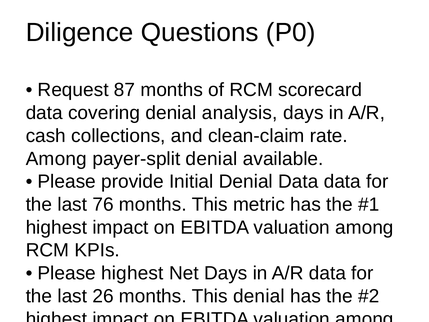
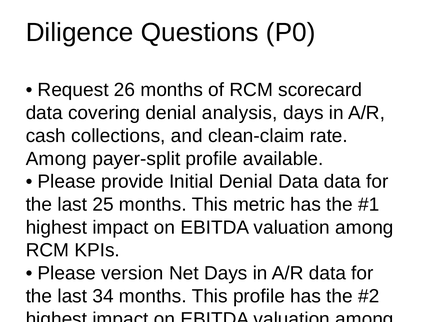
87: 87 -> 26
payer-split denial: denial -> profile
76: 76 -> 25
Please highest: highest -> version
26: 26 -> 34
This denial: denial -> profile
